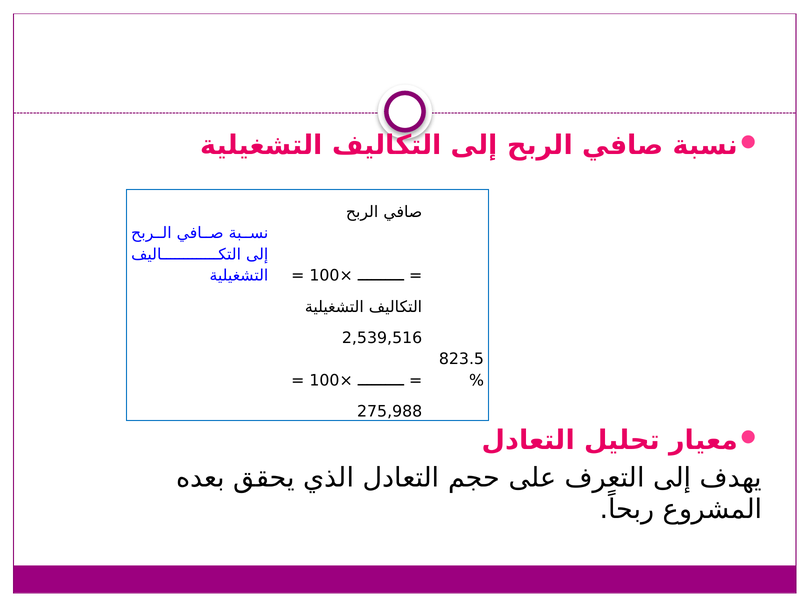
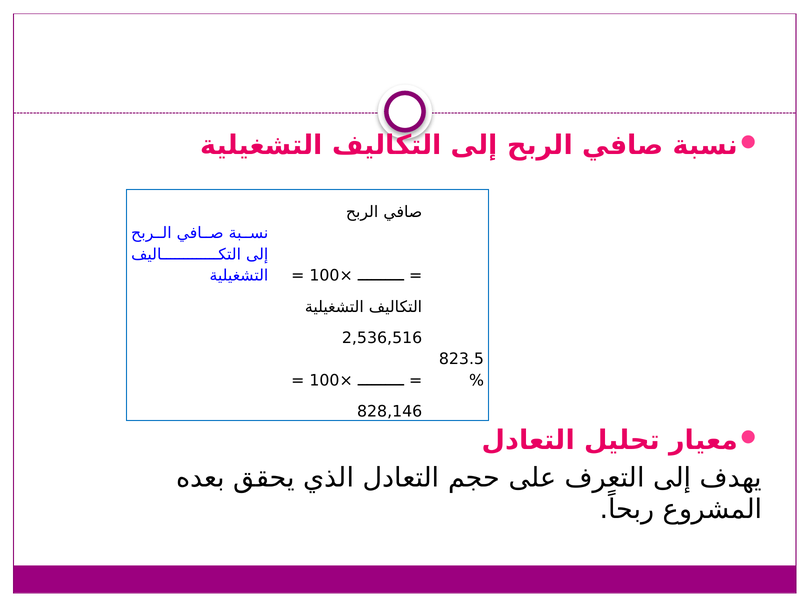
2,539,516: 2,539,516 -> 2,536,516
275,988: 275,988 -> 828,146
